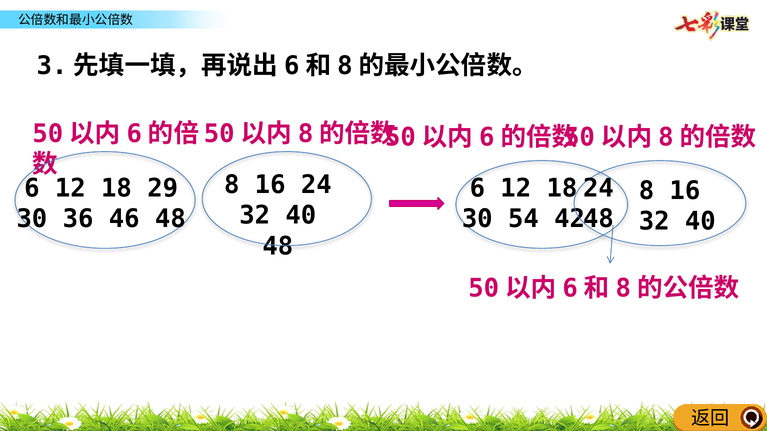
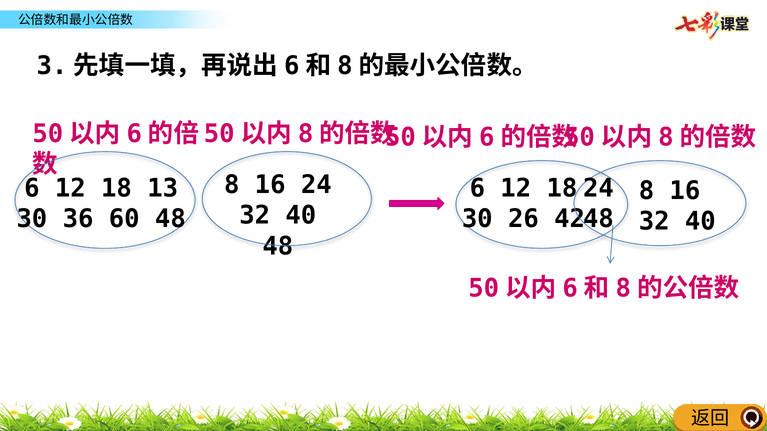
29: 29 -> 13
46: 46 -> 60
54: 54 -> 26
